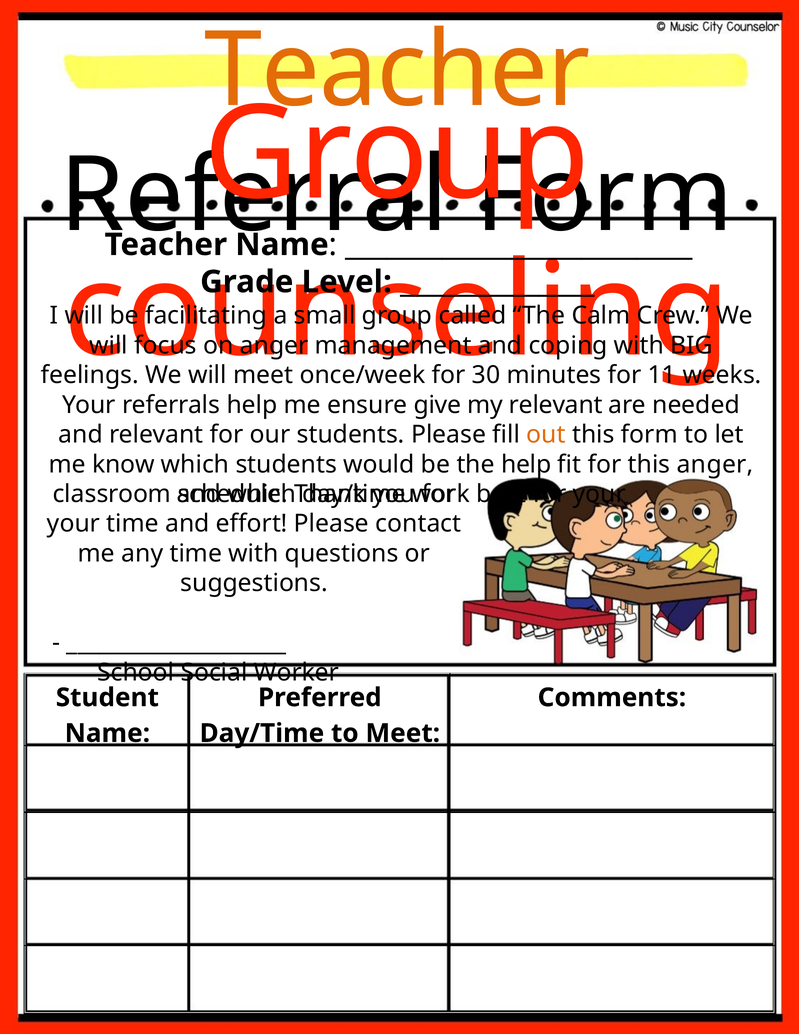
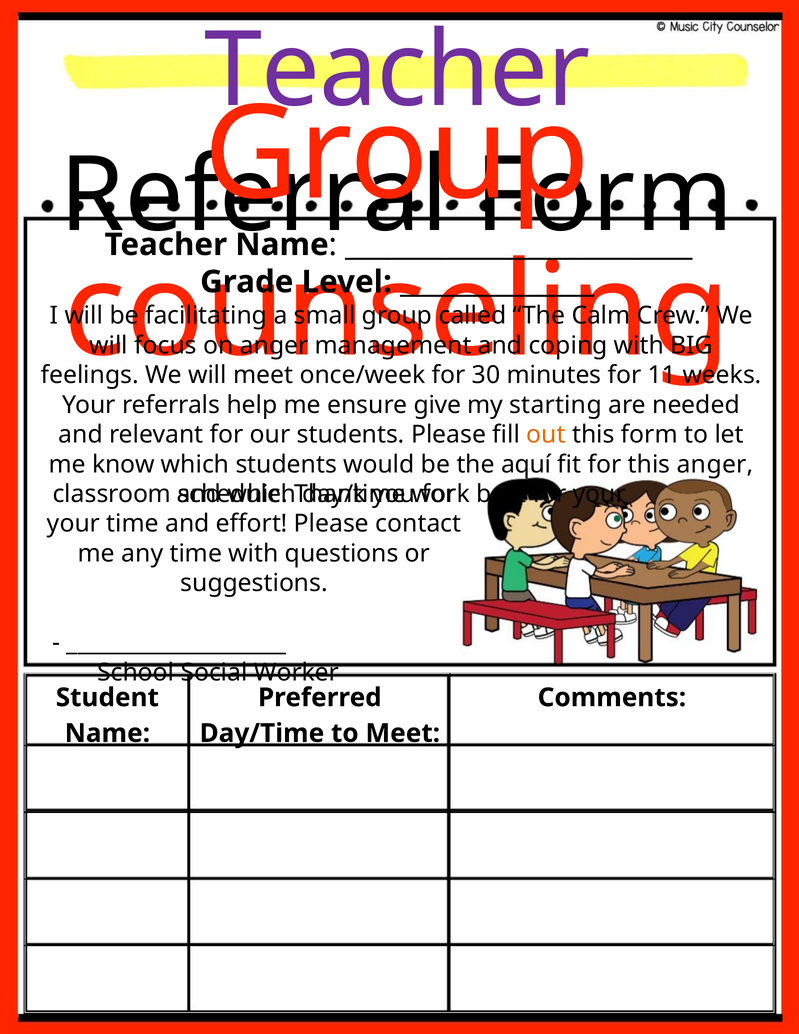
Teacher at (397, 71) colour: orange -> purple
my relevant: relevant -> starting
the help: help -> aquí
